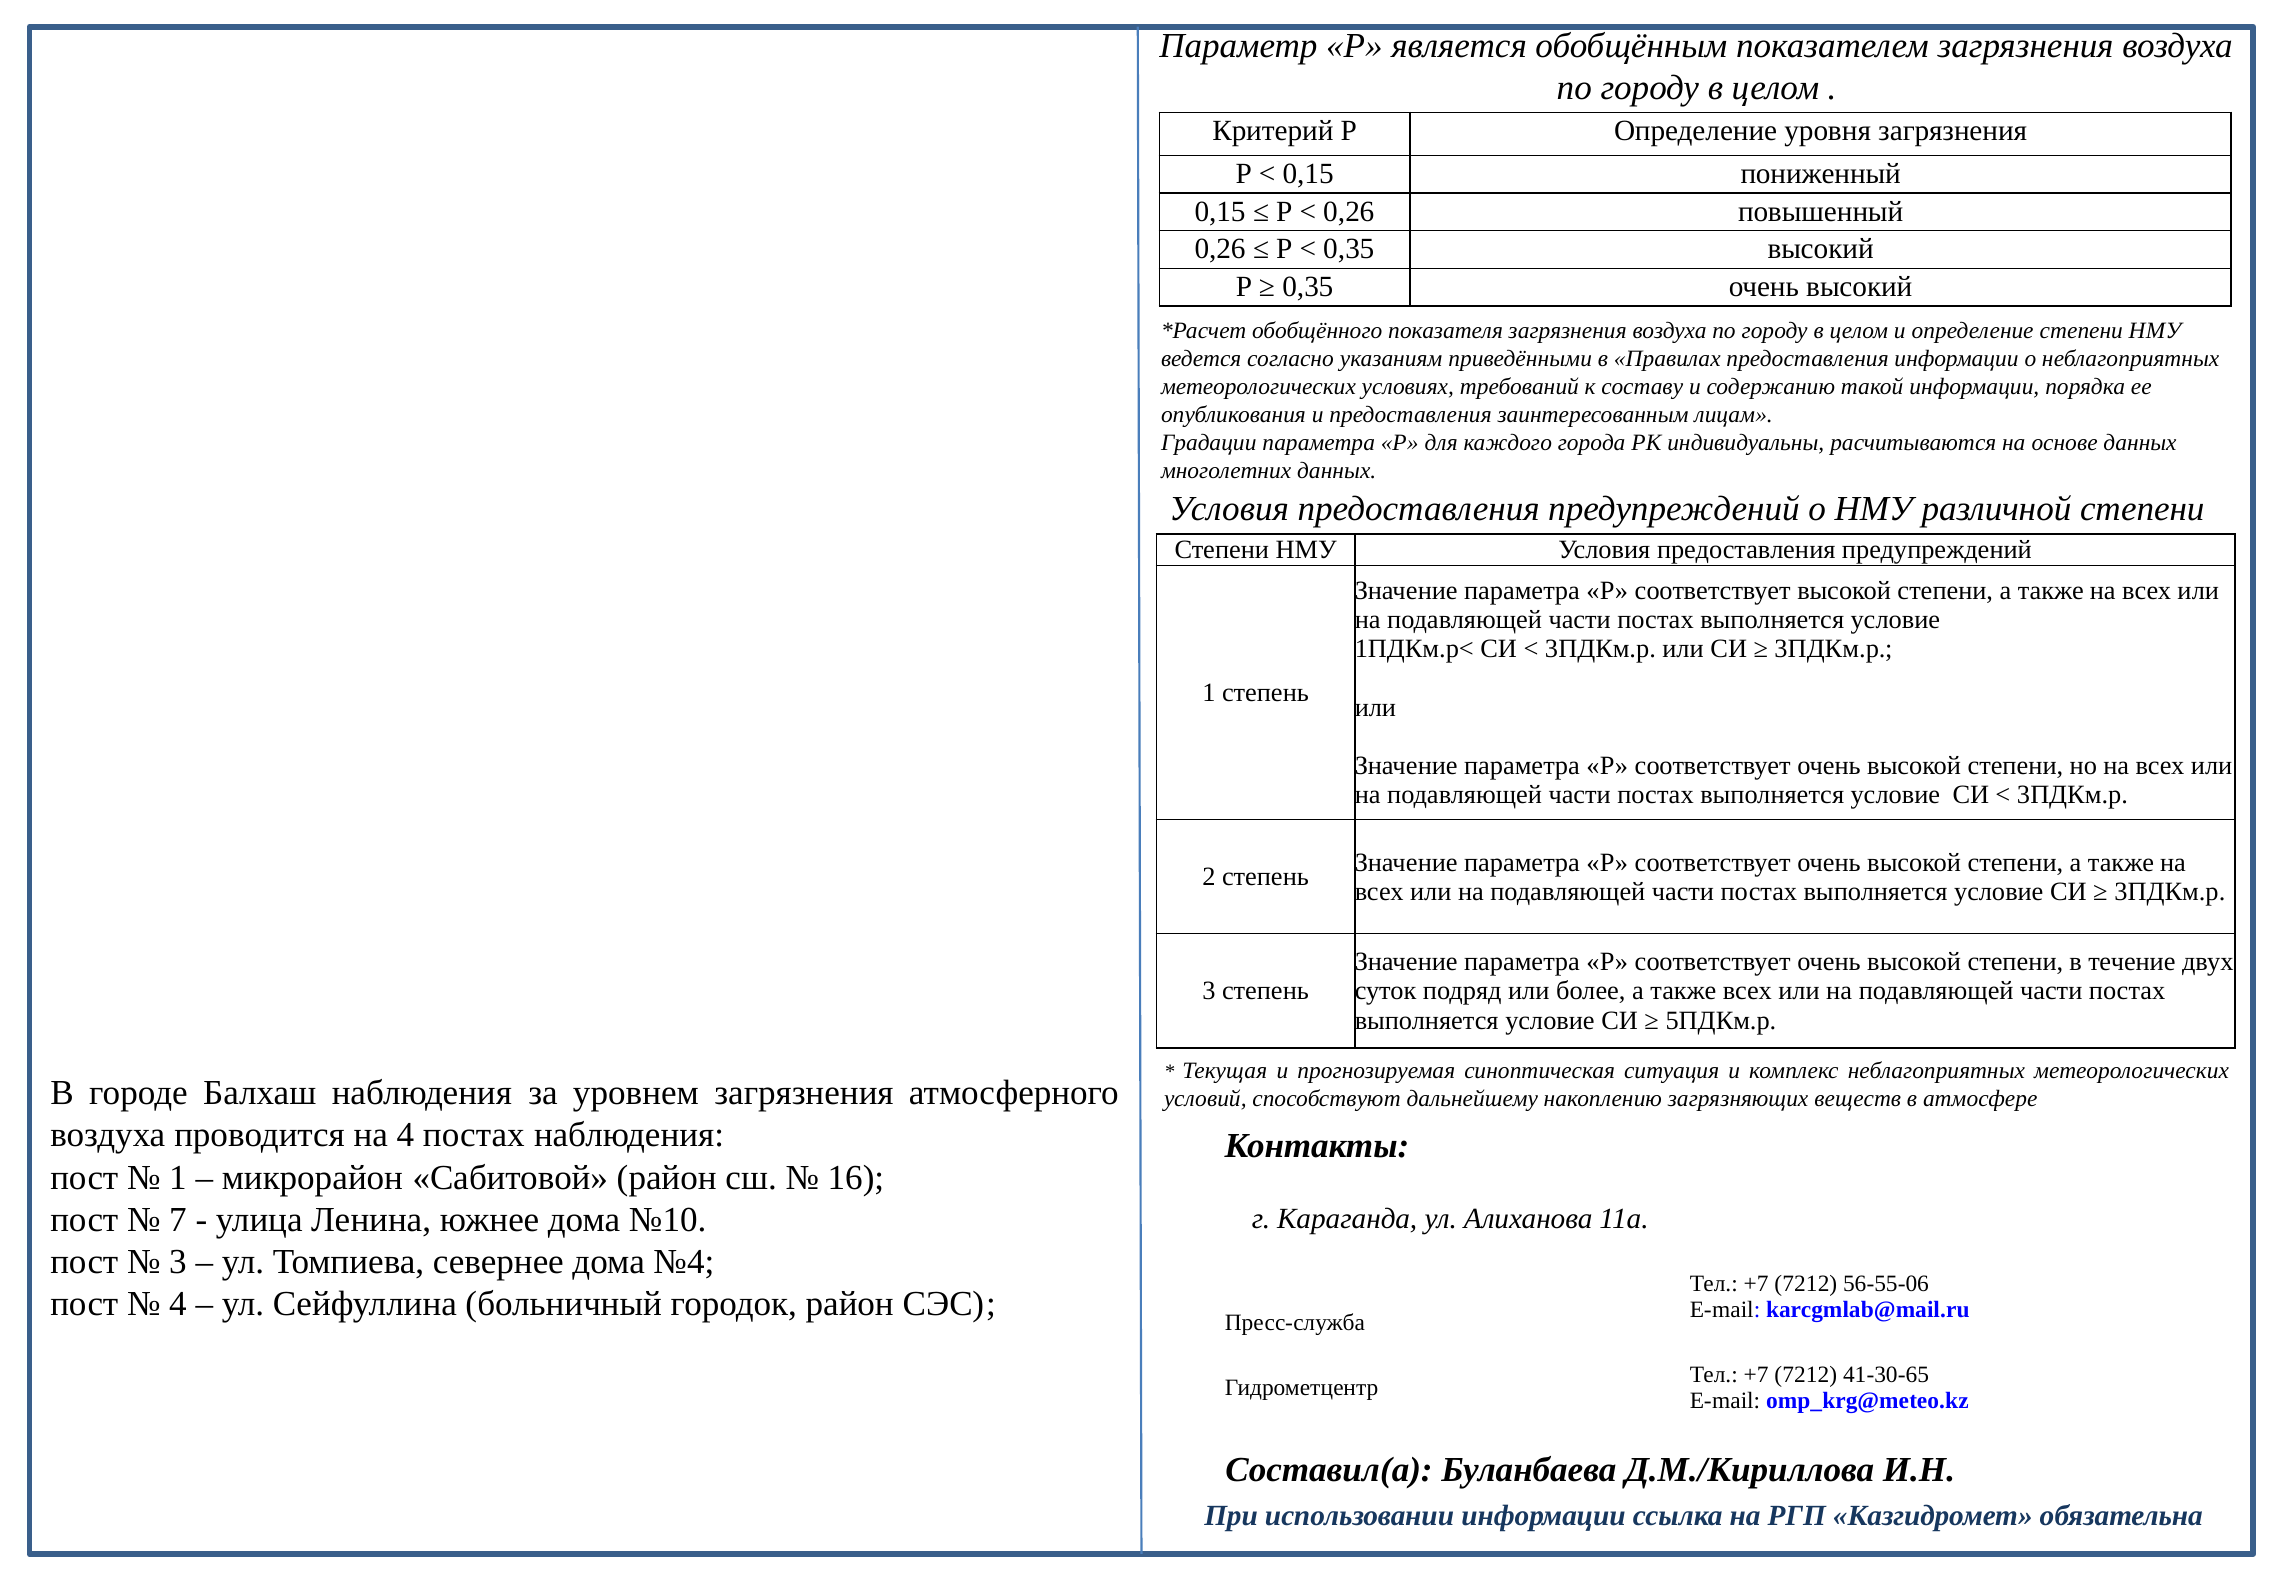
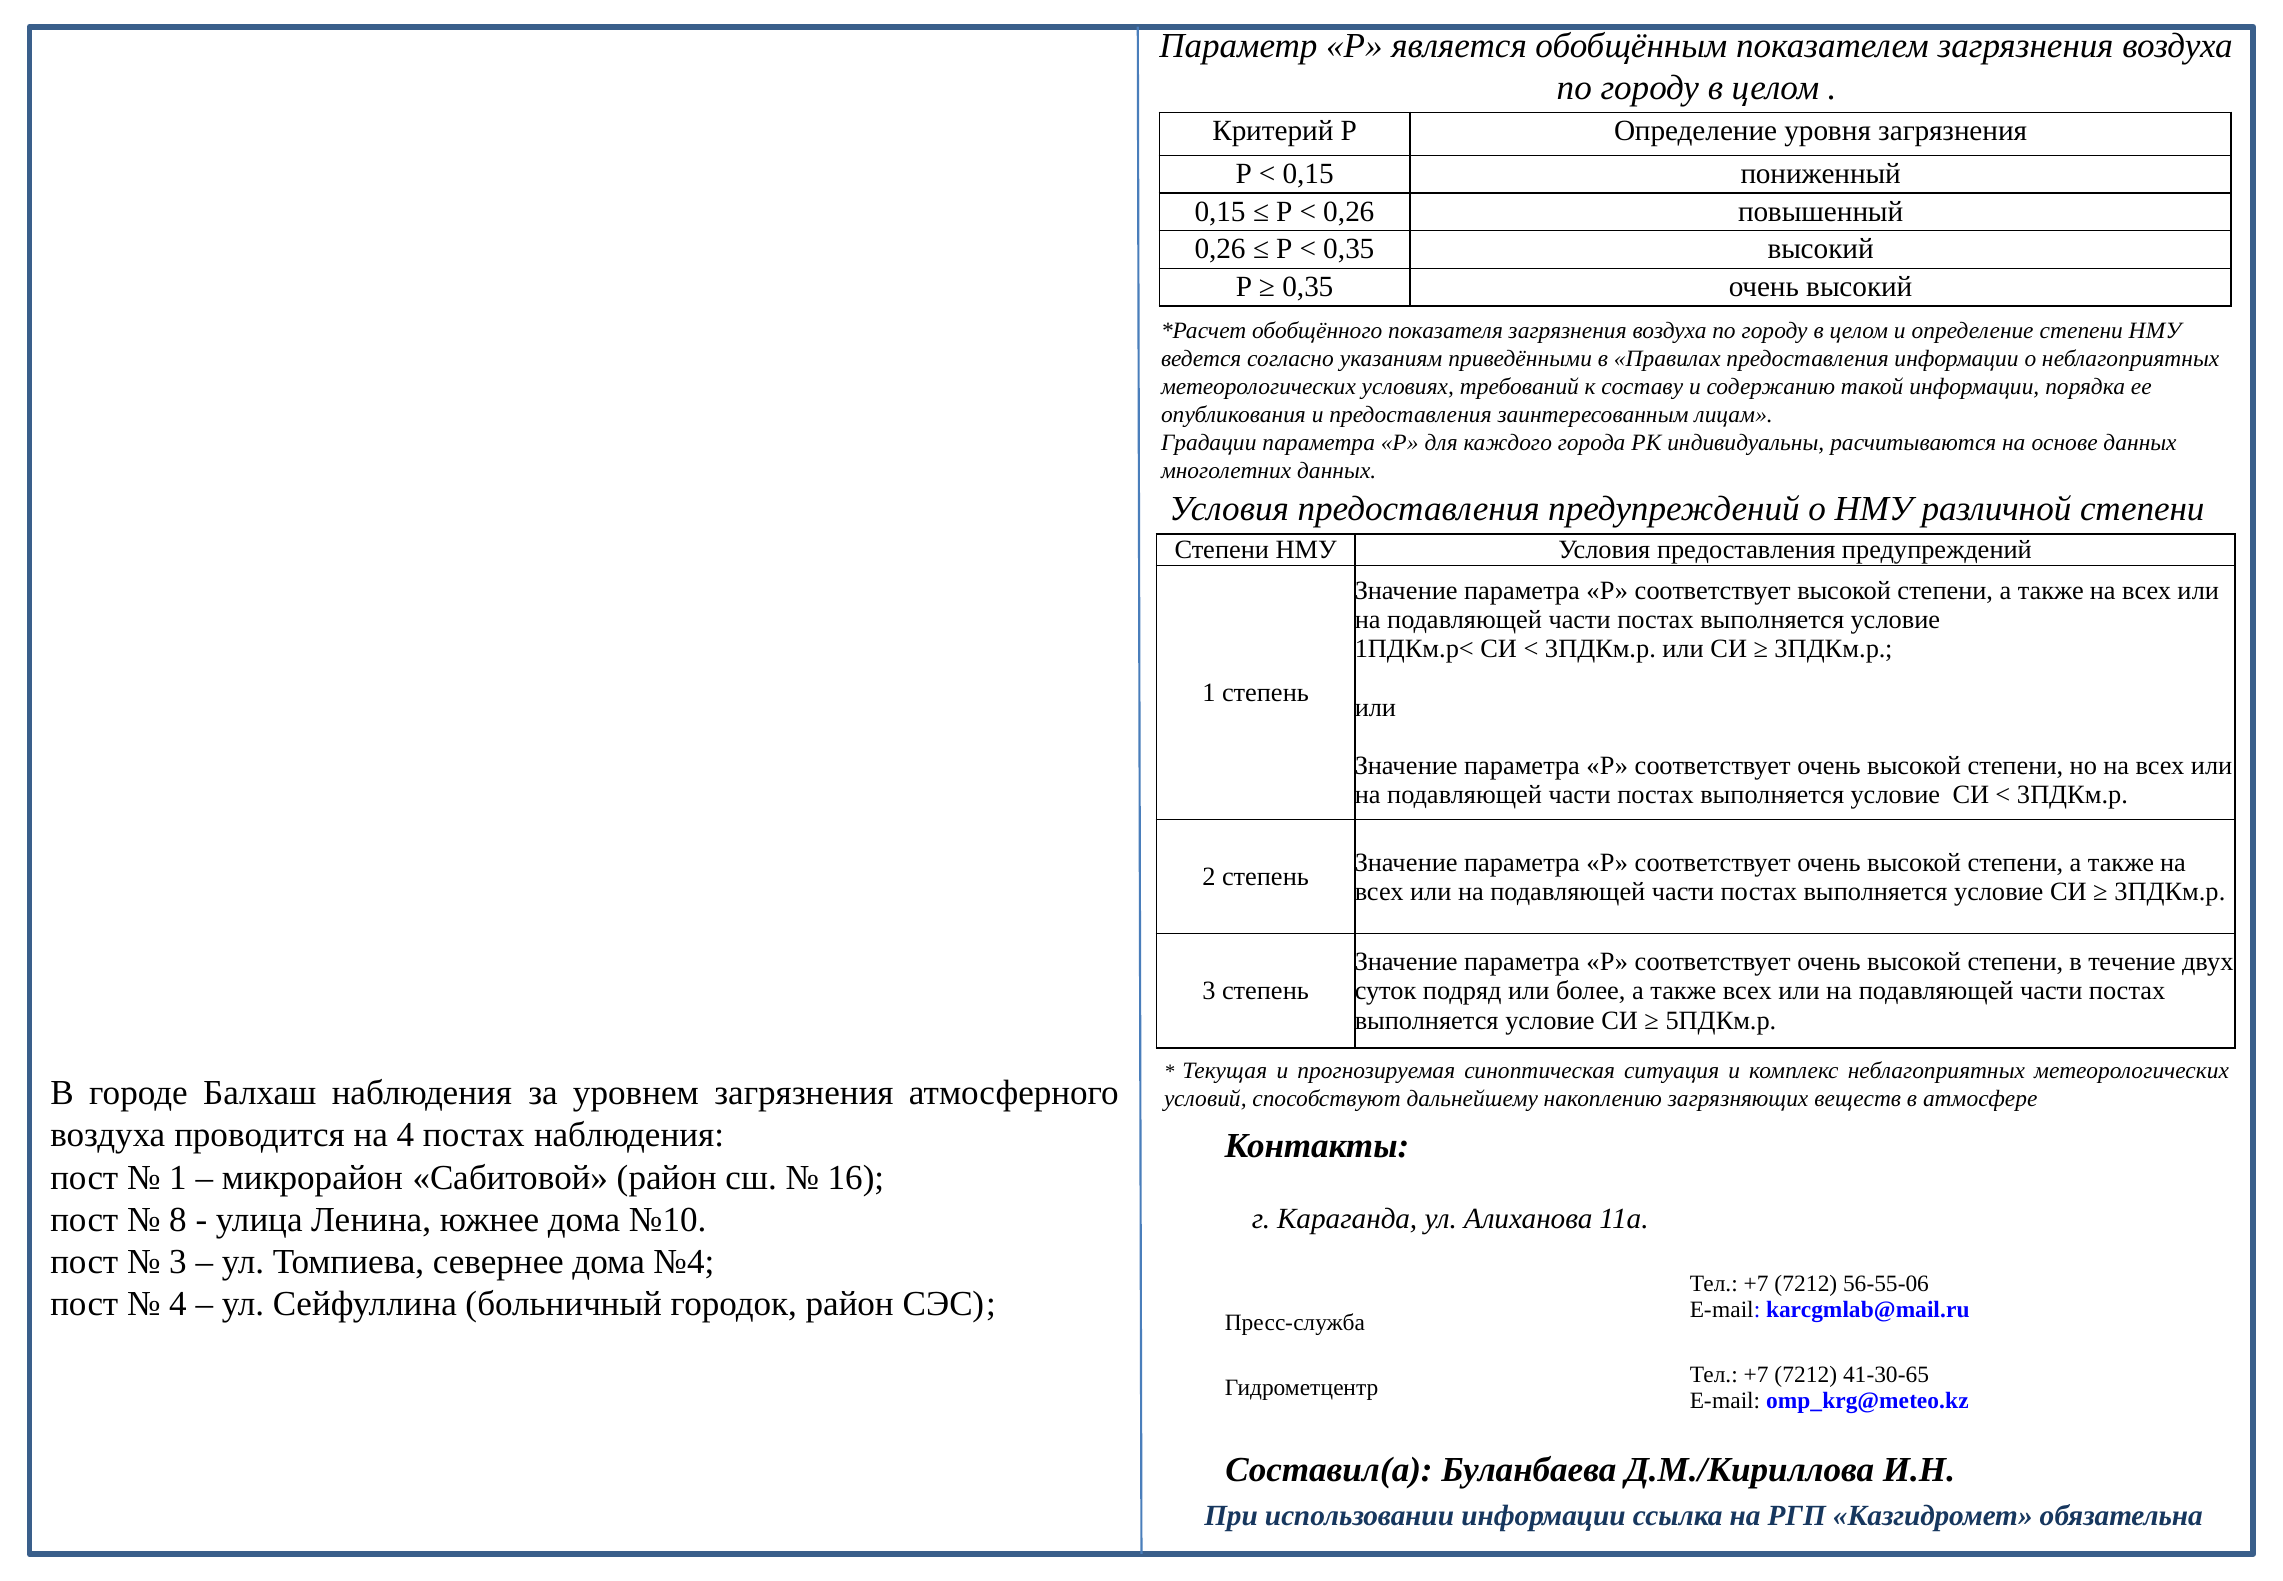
7: 7 -> 8
